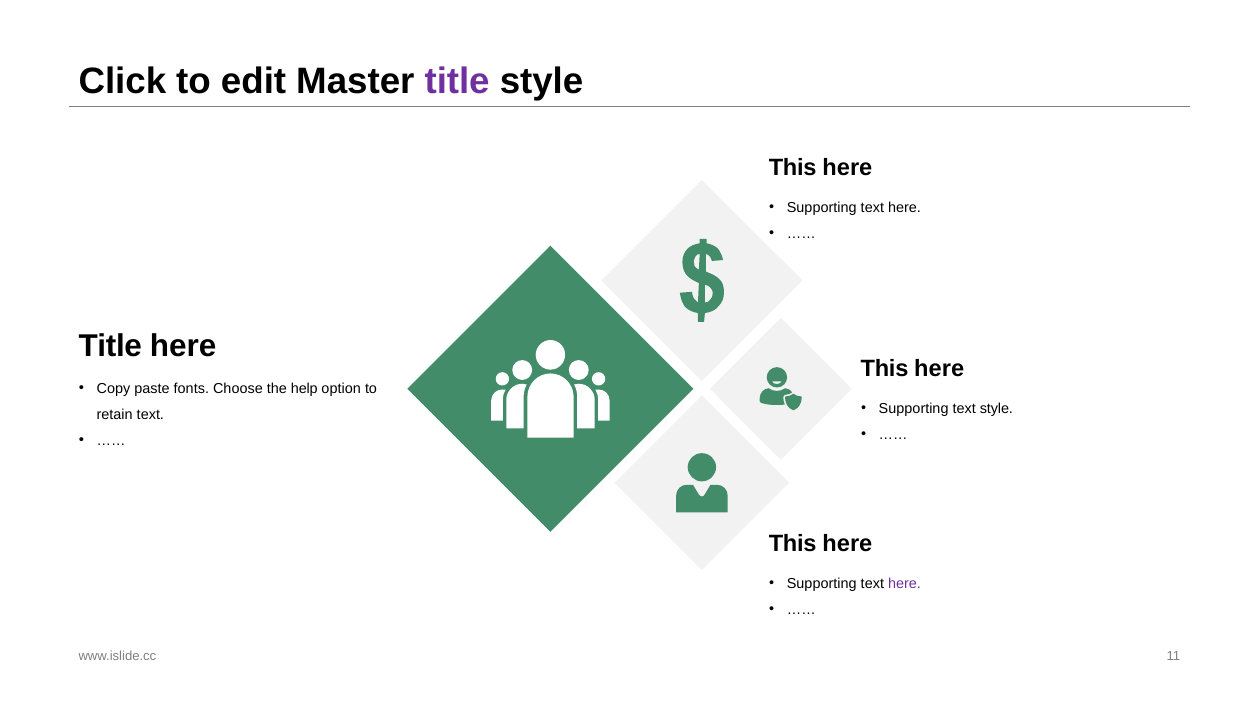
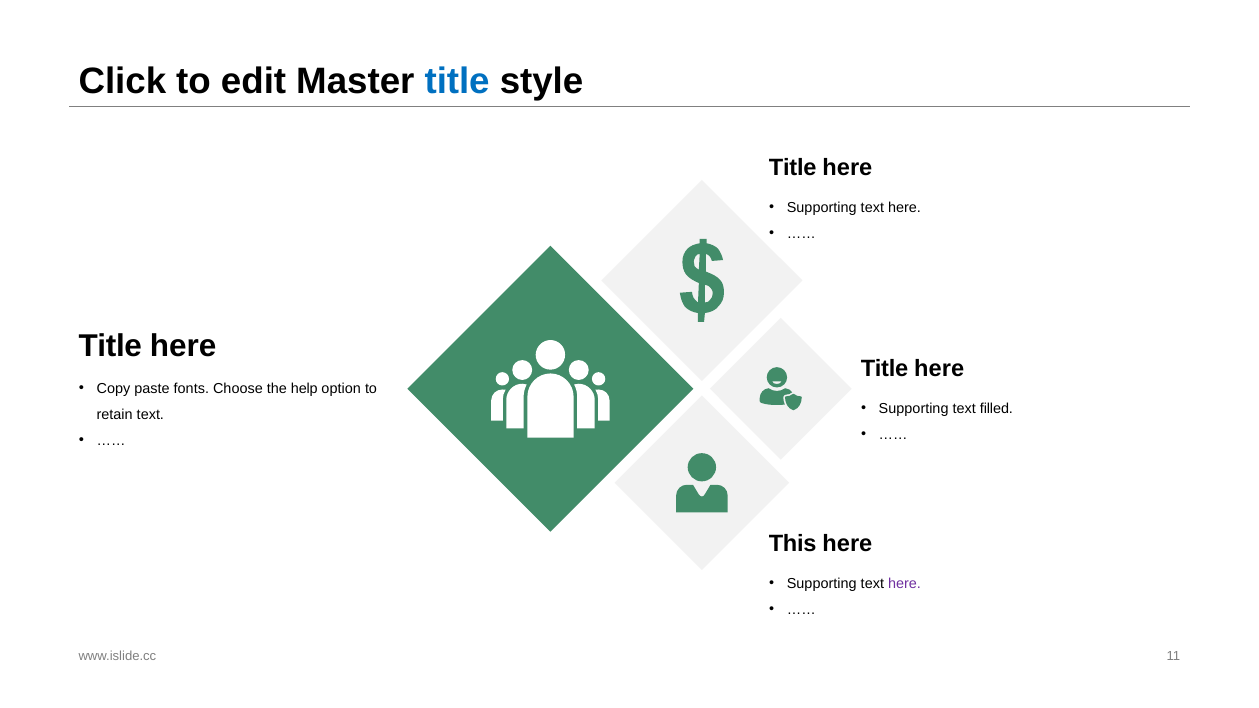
title at (457, 81) colour: purple -> blue
This at (793, 167): This -> Title
This at (885, 368): This -> Title
text style: style -> filled
